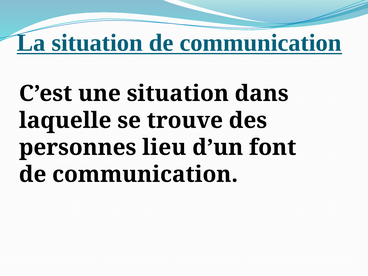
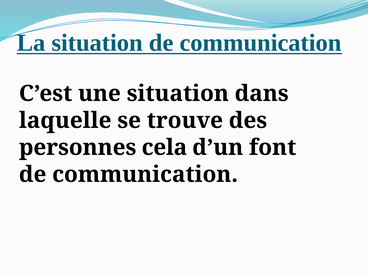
lieu: lieu -> cela
